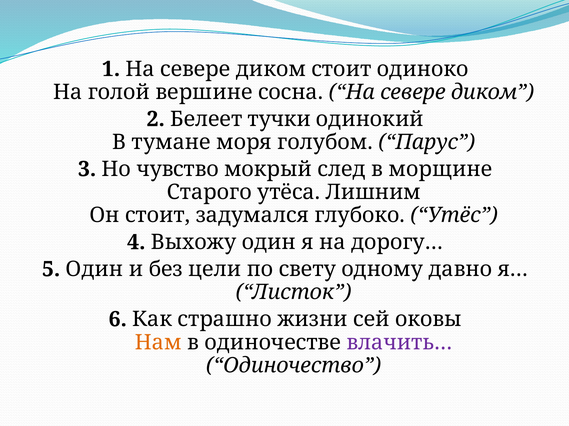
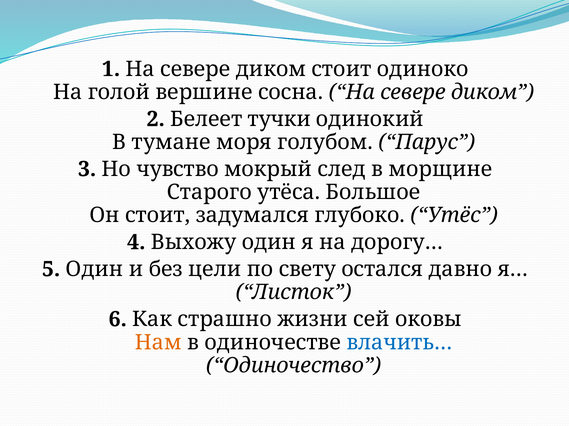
Лишним: Лишним -> Большое
одному: одному -> остался
влачить… colour: purple -> blue
